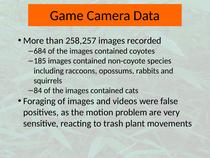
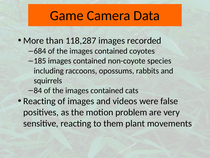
258,257: 258,257 -> 118,287
Foraging at (39, 101): Foraging -> Reacting
trash: trash -> them
